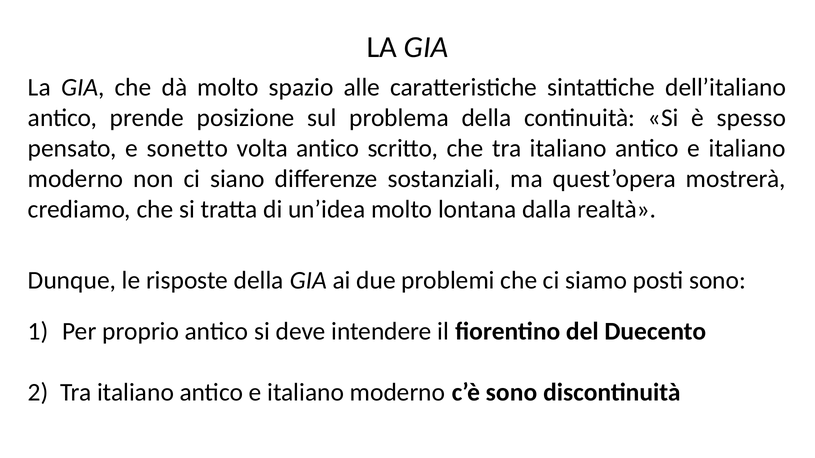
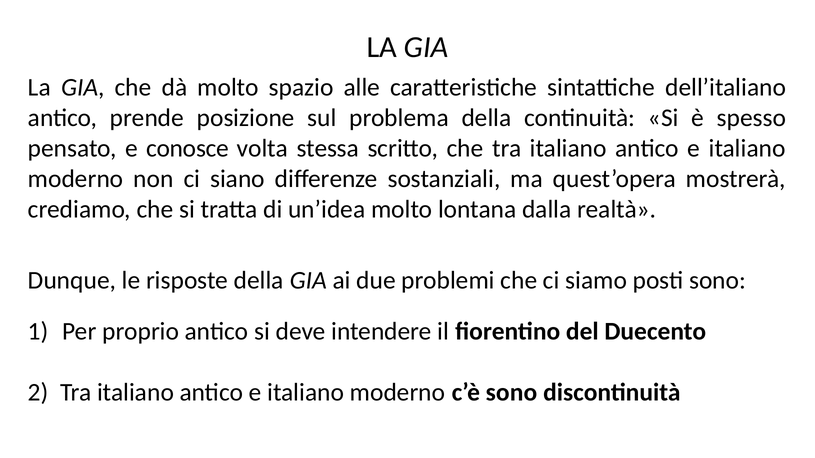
sonetto: sonetto -> conosce
volta antico: antico -> stessa
